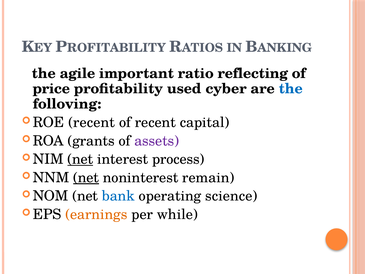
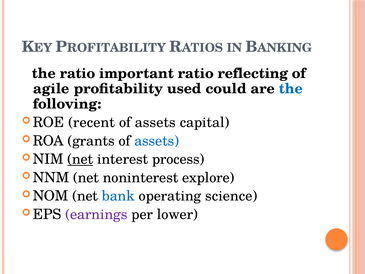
the agile: agile -> ratio
price: price -> agile
cyber: cyber -> could
recent at (155, 122): recent -> assets
assets at (157, 141) colour: purple -> blue
net at (86, 177) underline: present -> none
remain: remain -> explore
earnings colour: orange -> purple
while: while -> lower
